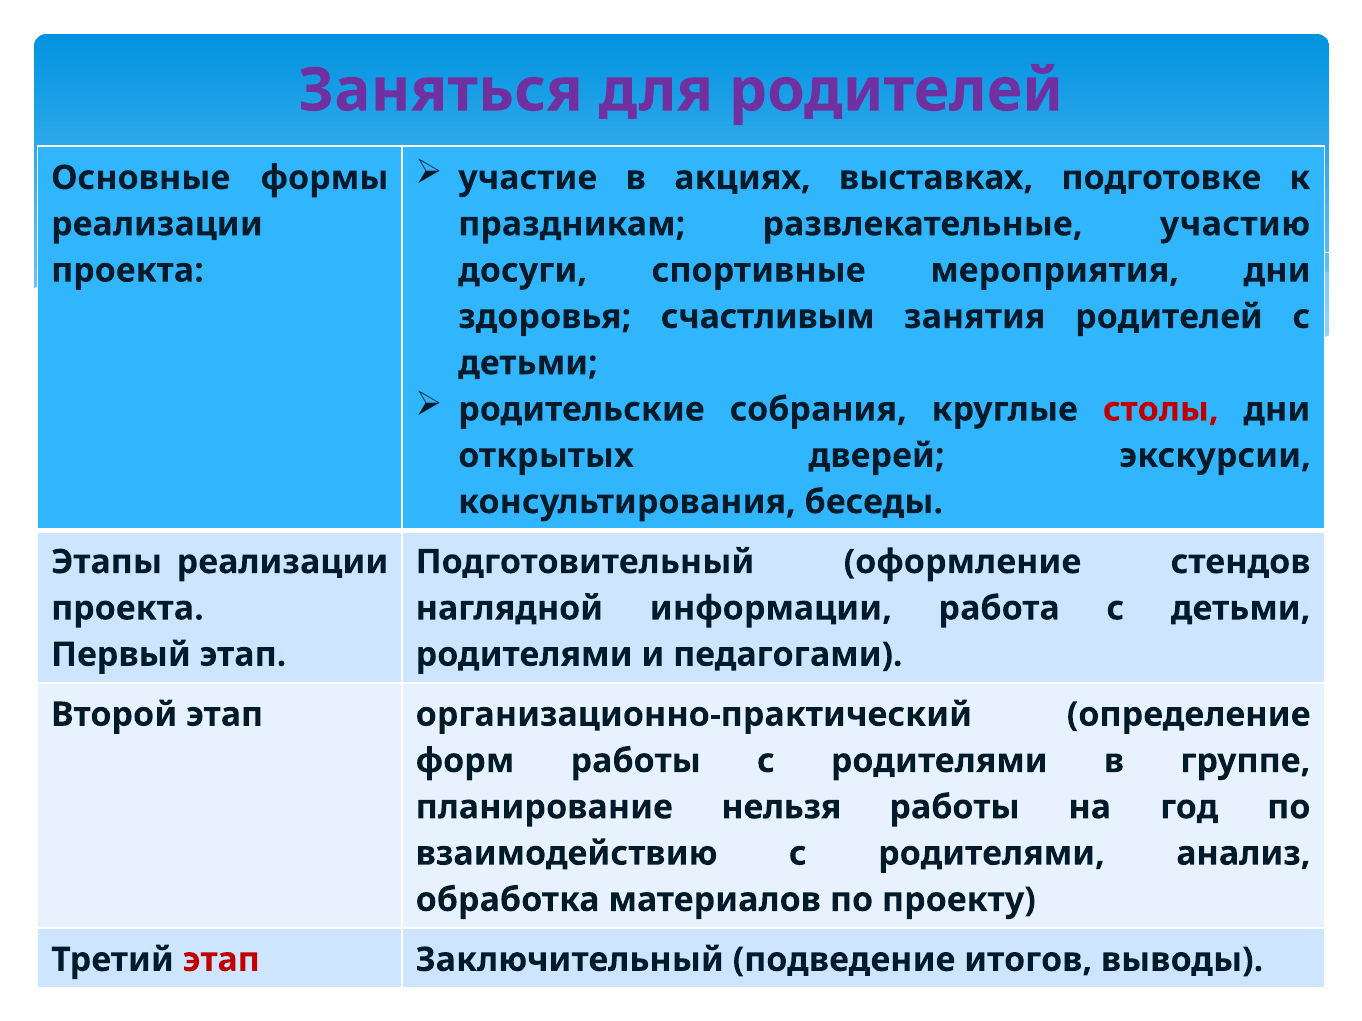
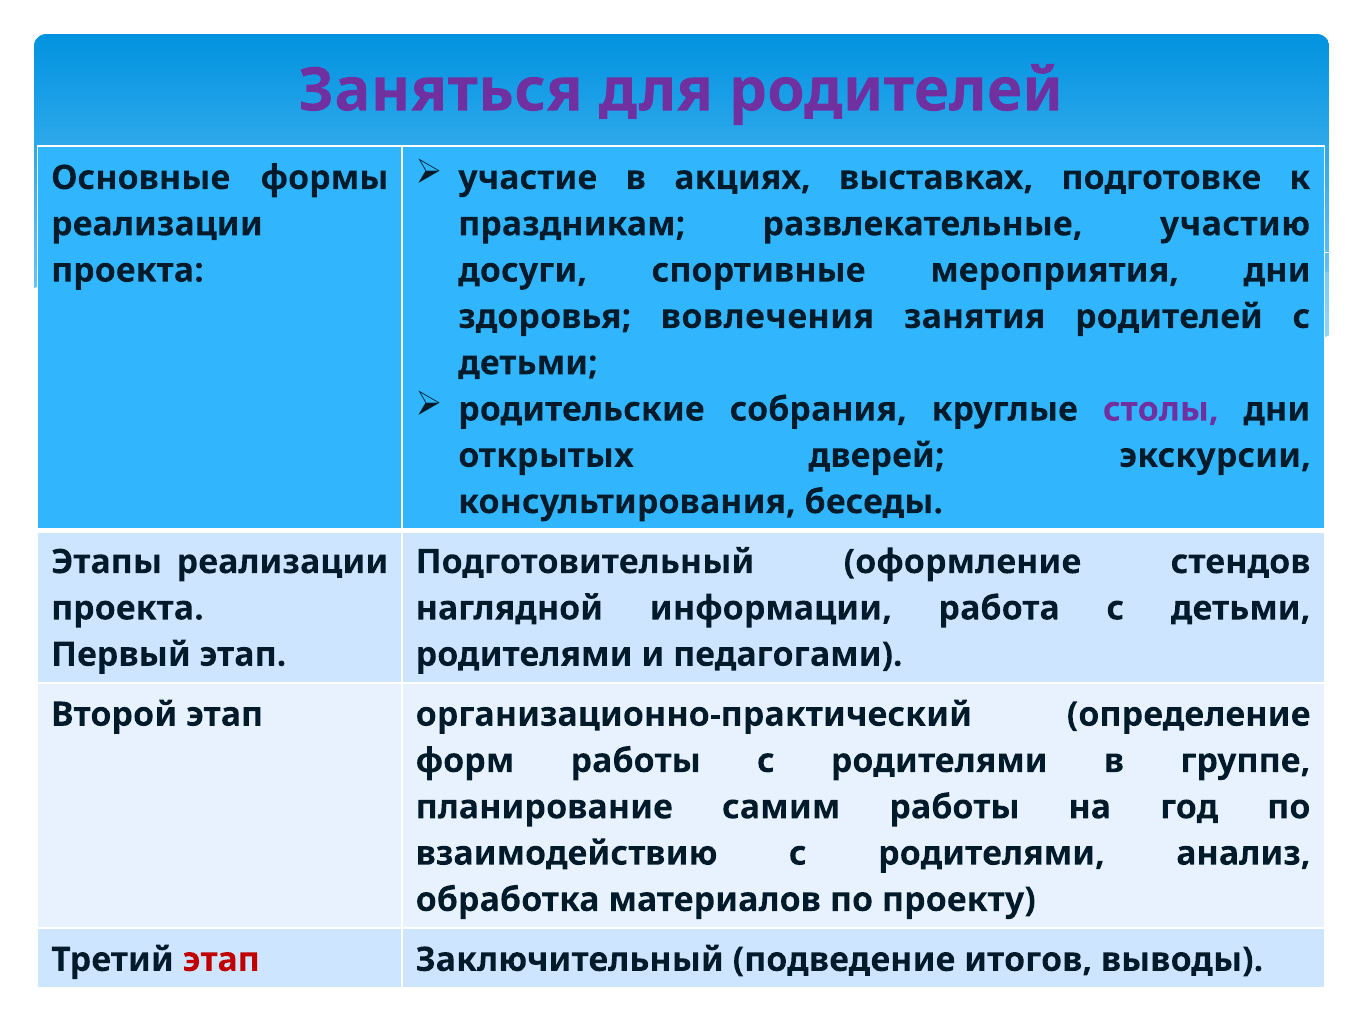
счастливым: счастливым -> вовлечения
столы colour: red -> purple
нельзя: нельзя -> самим
